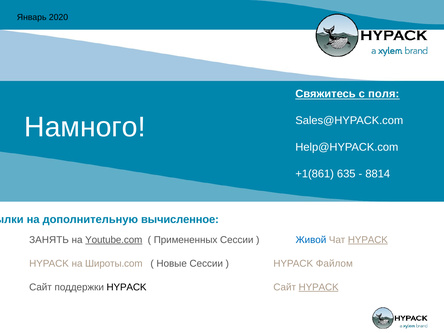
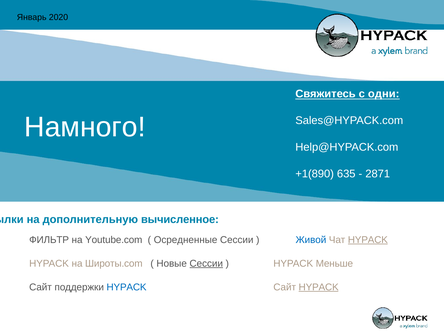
поля: поля -> одни
+1(861: +1(861 -> +1(890
8814: 8814 -> 2871
ЗАНЯТЬ: ЗАНЯТЬ -> ФИЛЬТР
Youtube.com underline: present -> none
Примененных: Примененных -> Осредненные
Сессии at (206, 263) underline: none -> present
Файлом: Файлом -> Меньше
HYPACK at (127, 287) colour: black -> blue
